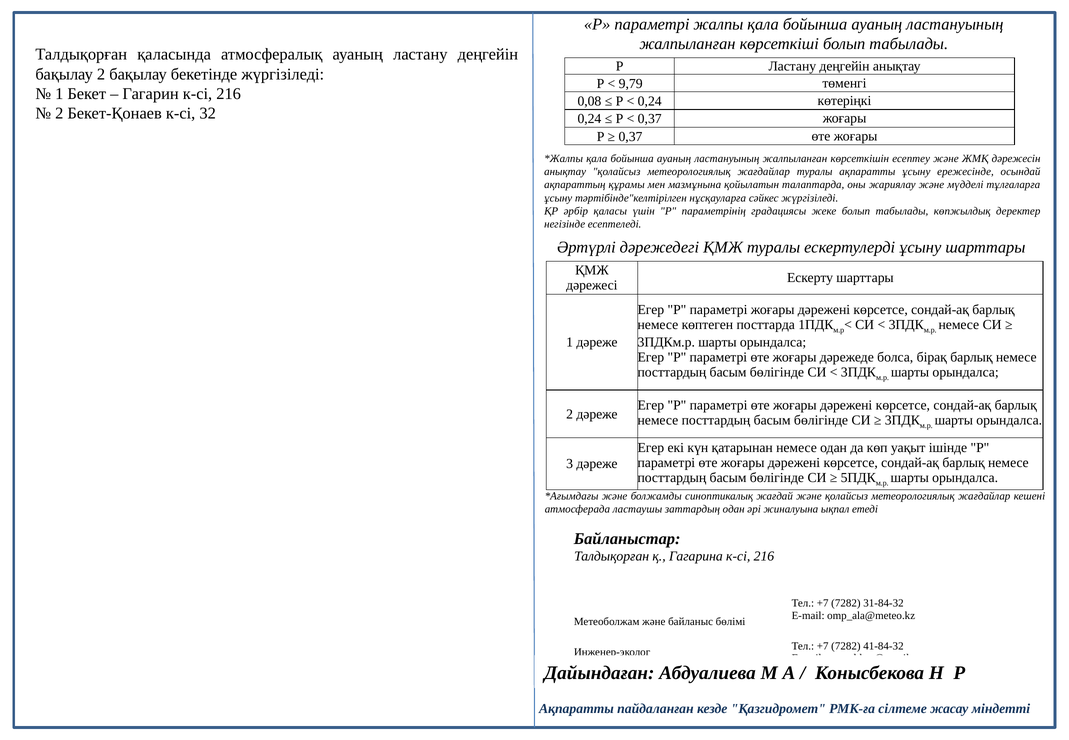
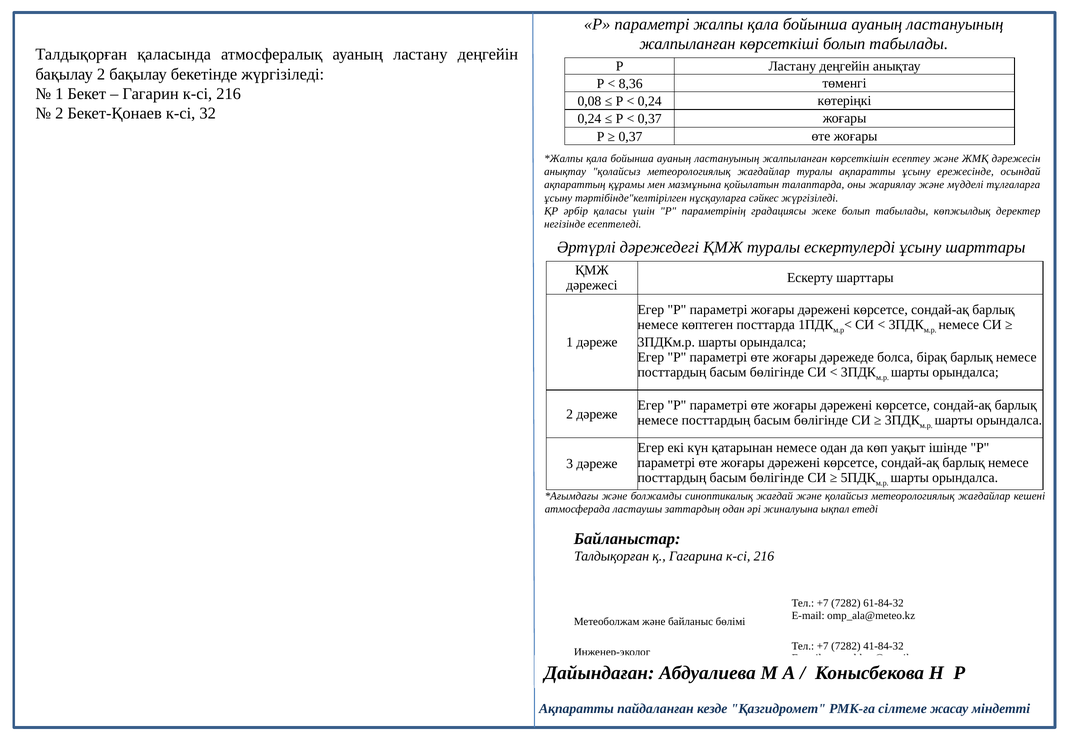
9,79: 9,79 -> 8,36
31-84-32: 31-84-32 -> 61-84-32
